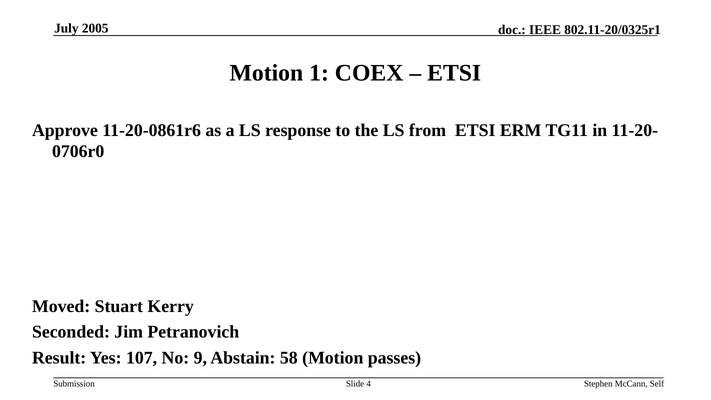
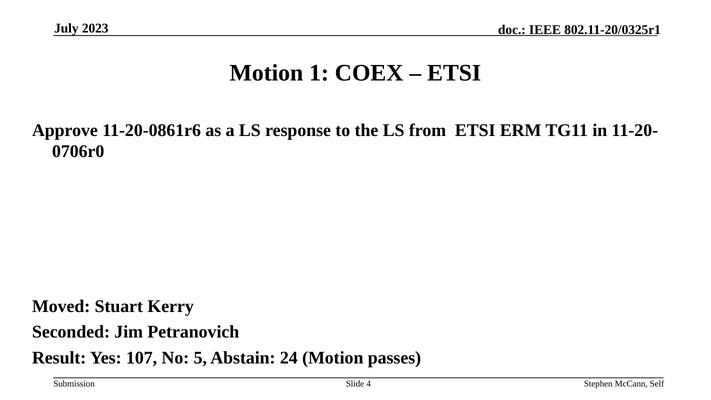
2005: 2005 -> 2023
9: 9 -> 5
58: 58 -> 24
